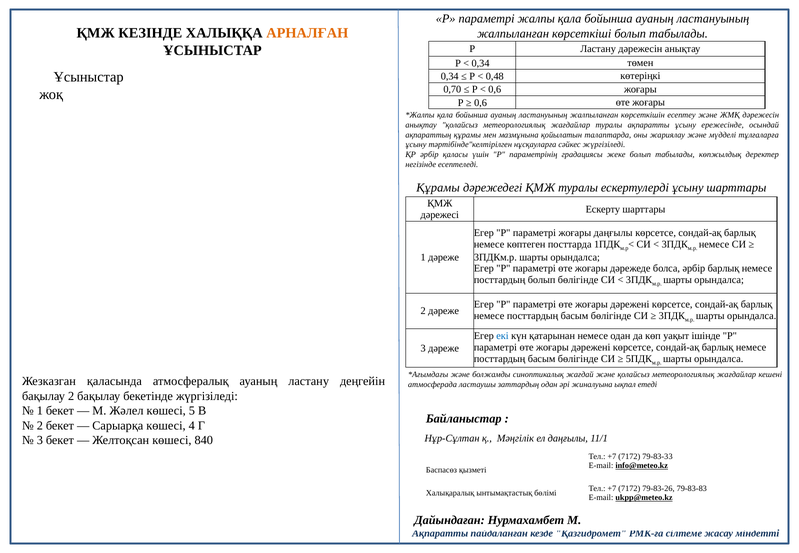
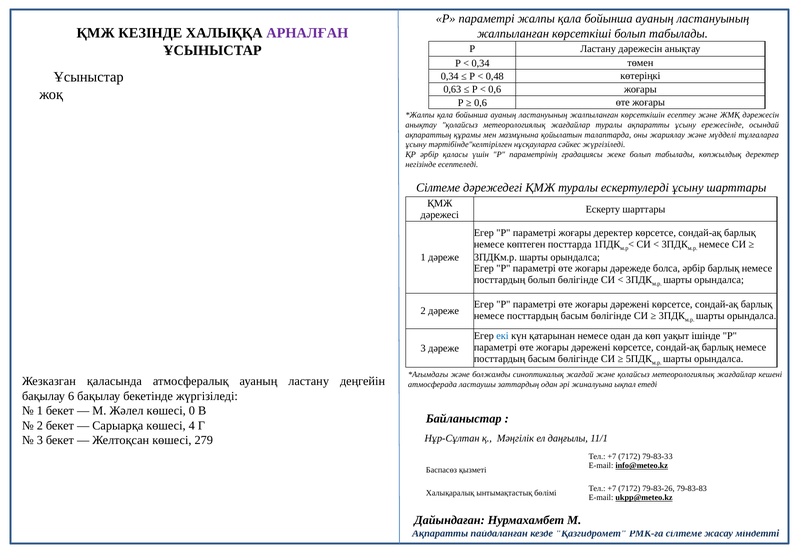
АРНАЛҒАН colour: orange -> purple
0,70: 0,70 -> 0,63
Құрамы at (438, 188): Құрамы -> Сілтеме
жоғары даңғылы: даңғылы -> деректер
бақылау 2: 2 -> 6
5: 5 -> 0
840: 840 -> 279
